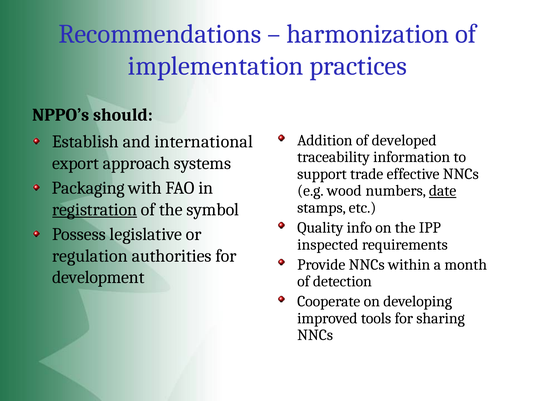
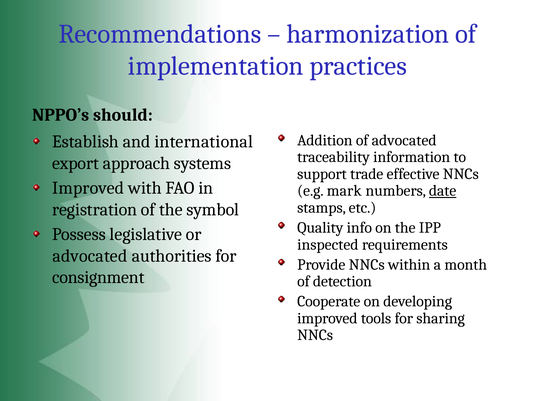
of developed: developed -> advocated
Packaging at (88, 188): Packaging -> Improved
wood: wood -> mark
registration underline: present -> none
regulation at (90, 256): regulation -> advocated
development: development -> consignment
